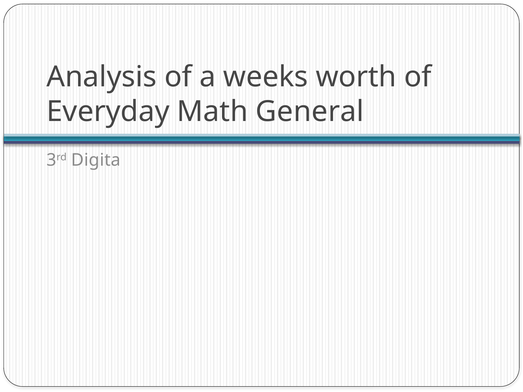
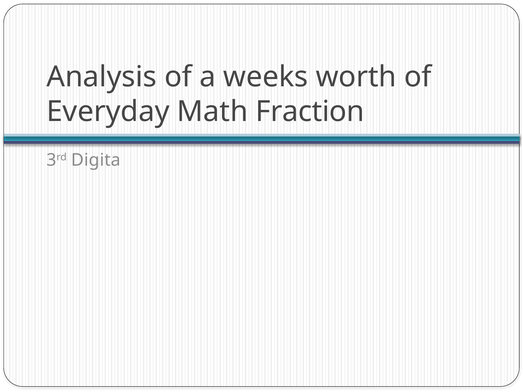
General: General -> Fraction
